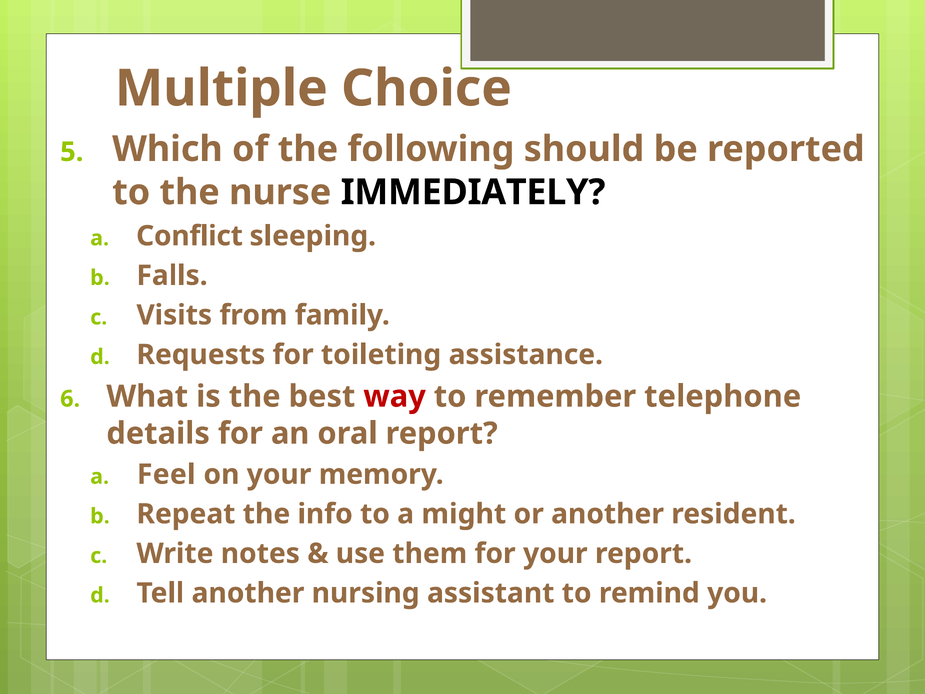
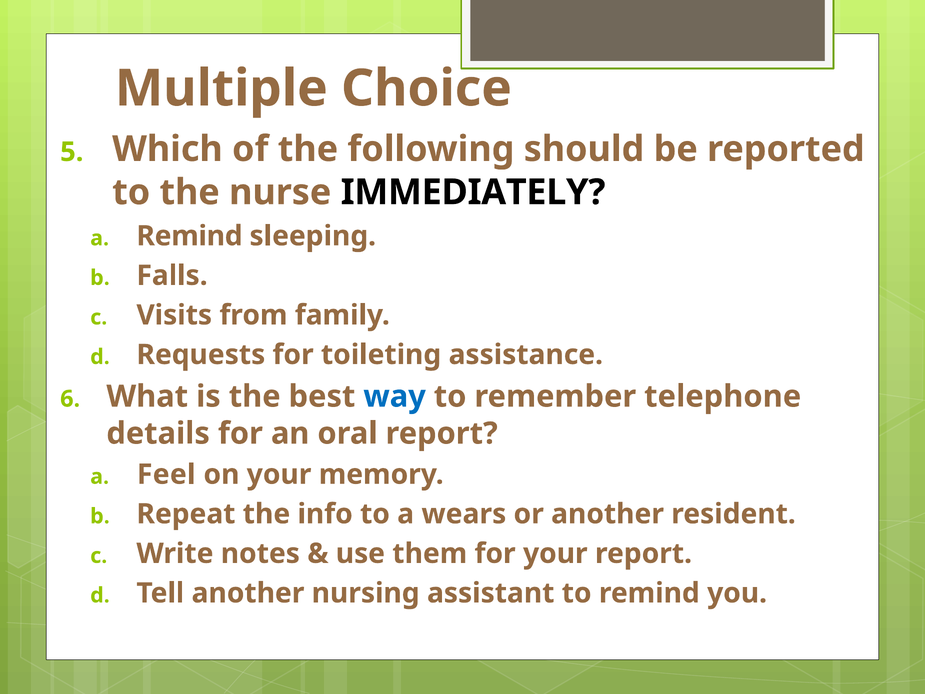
a Conflict: Conflict -> Remind
way colour: red -> blue
might: might -> wears
